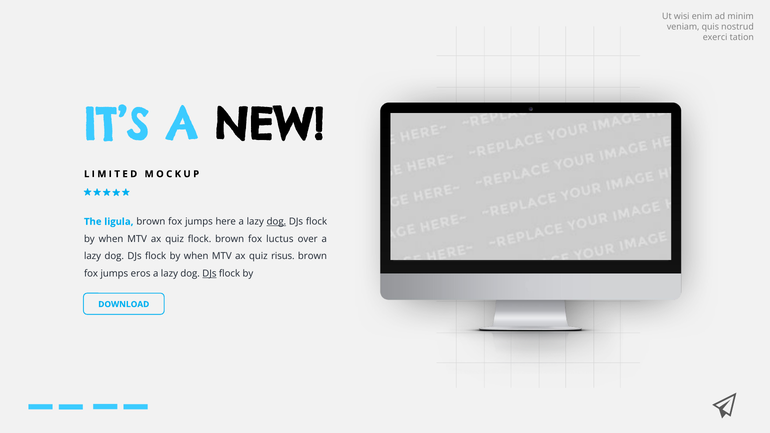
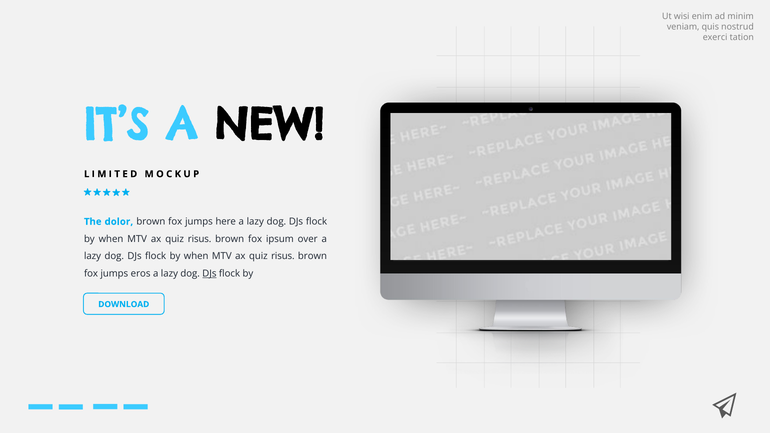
ligula: ligula -> dolor
dog at (276, 222) underline: present -> none
flock at (200, 239): flock -> risus
luctus: luctus -> ipsum
